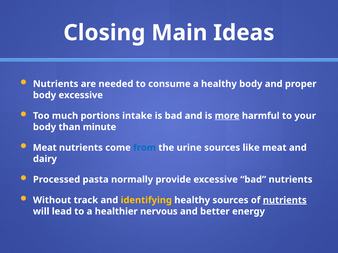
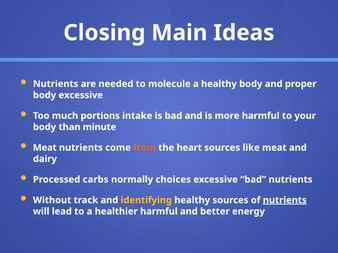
consume: consume -> molecule
more underline: present -> none
from colour: blue -> orange
urine: urine -> heart
pasta: pasta -> carbs
provide: provide -> choices
healthier nervous: nervous -> harmful
